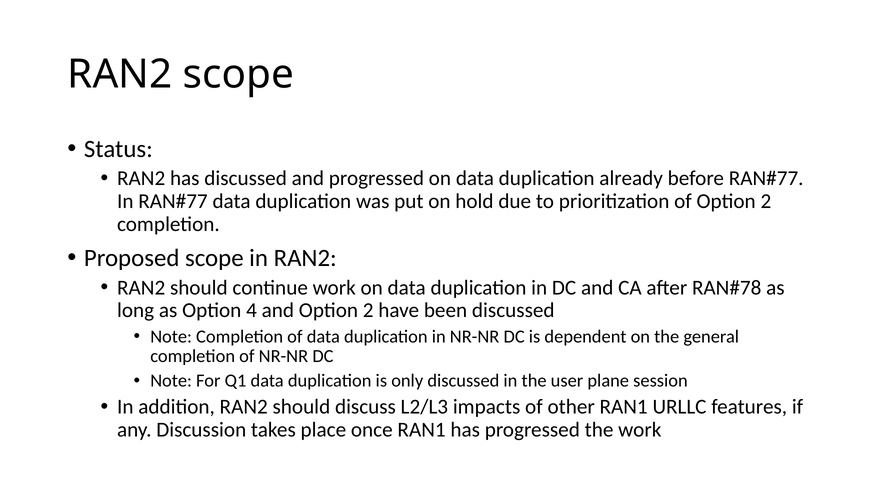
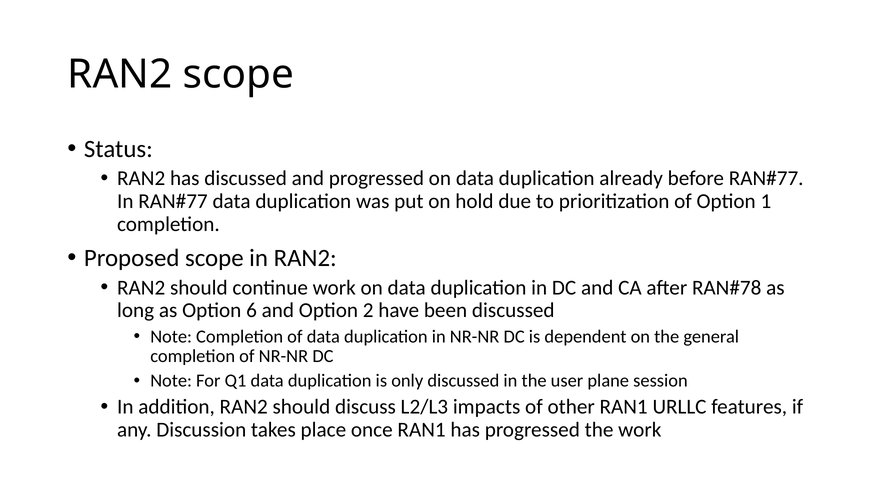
of Option 2: 2 -> 1
4: 4 -> 6
